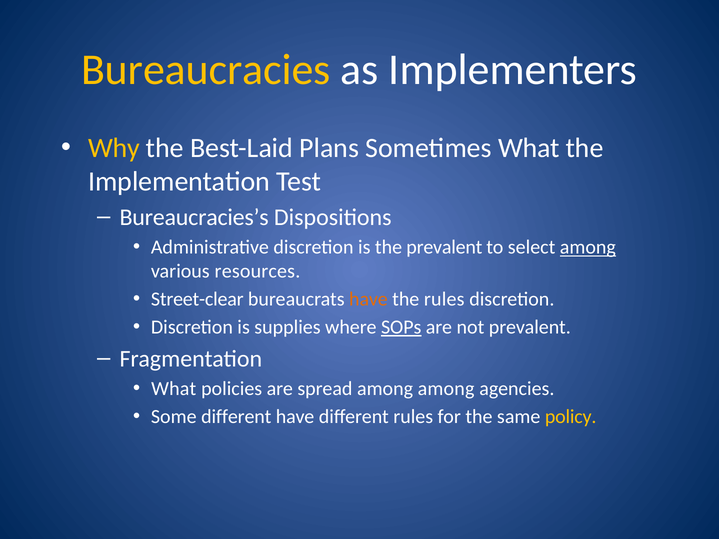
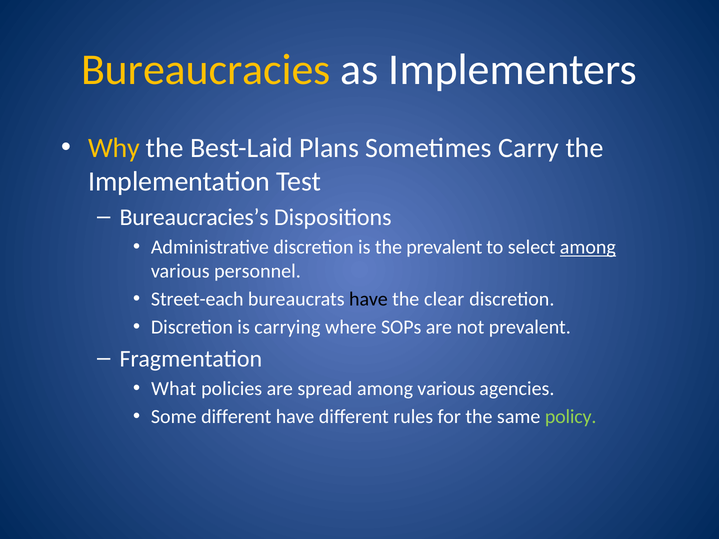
Sometimes What: What -> Carry
resources: resources -> personnel
Street-clear: Street-clear -> Street-each
have at (368, 299) colour: orange -> black
the rules: rules -> clear
supplies: supplies -> carrying
SOPs underline: present -> none
spread among among: among -> various
policy colour: yellow -> light green
